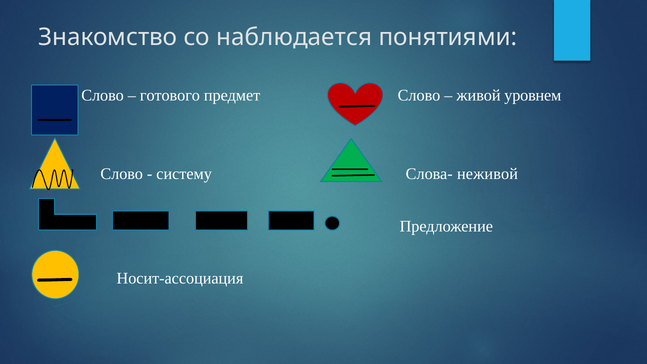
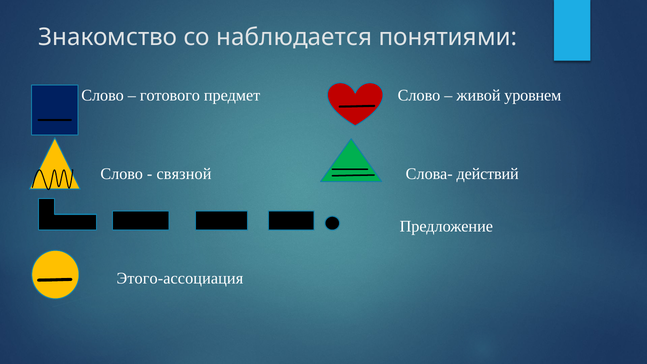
систему: систему -> связной
неживой: неживой -> действий
Носит-ассоциация: Носит-ассоциация -> Этого-ассоциация
